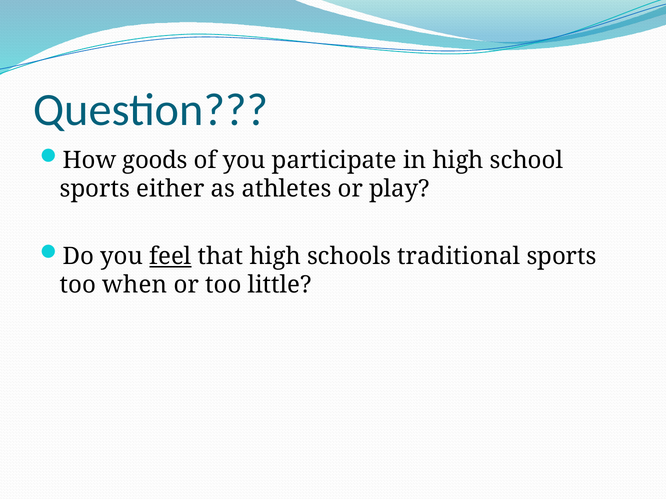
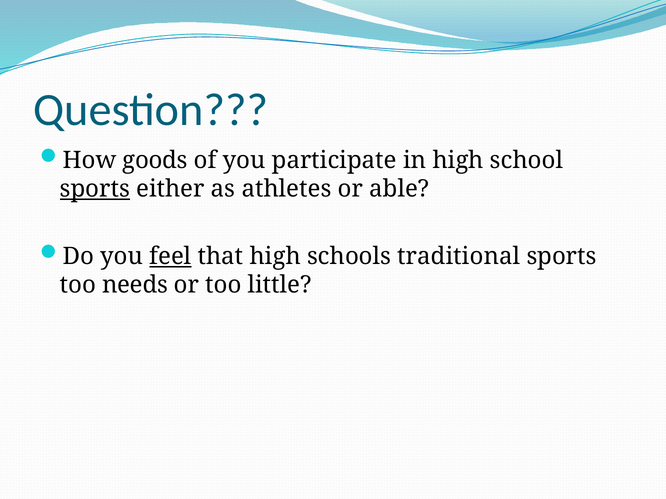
sports at (95, 189) underline: none -> present
play: play -> able
when: when -> needs
